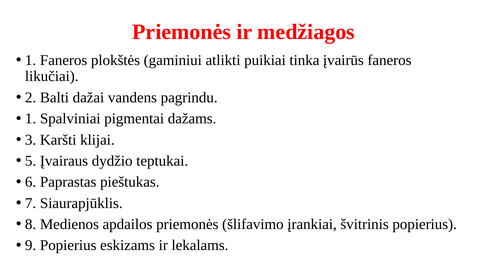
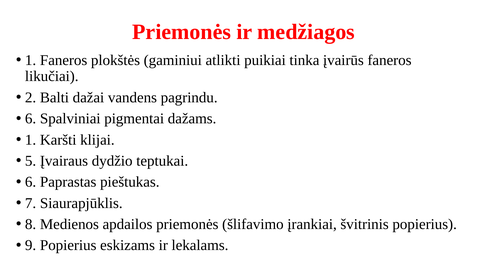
1 at (31, 119): 1 -> 6
3 at (31, 140): 3 -> 1
